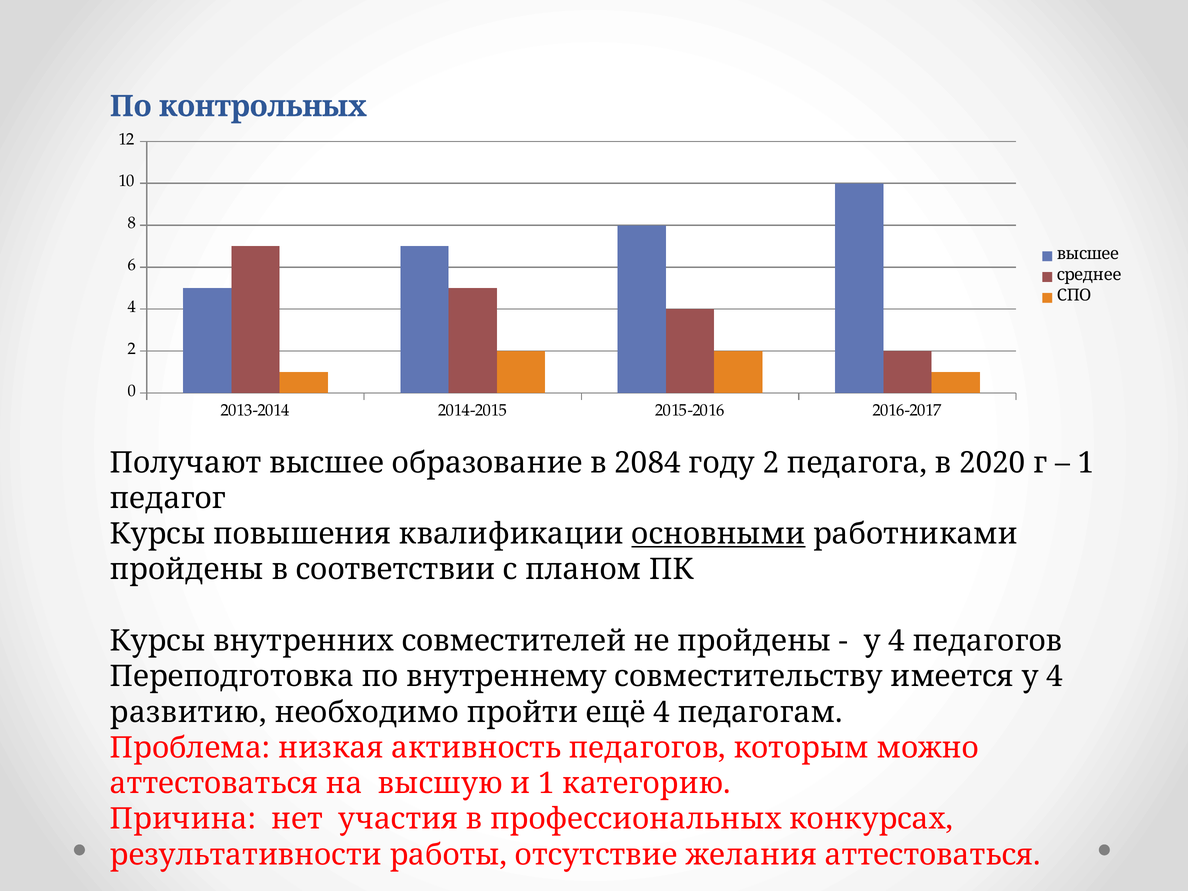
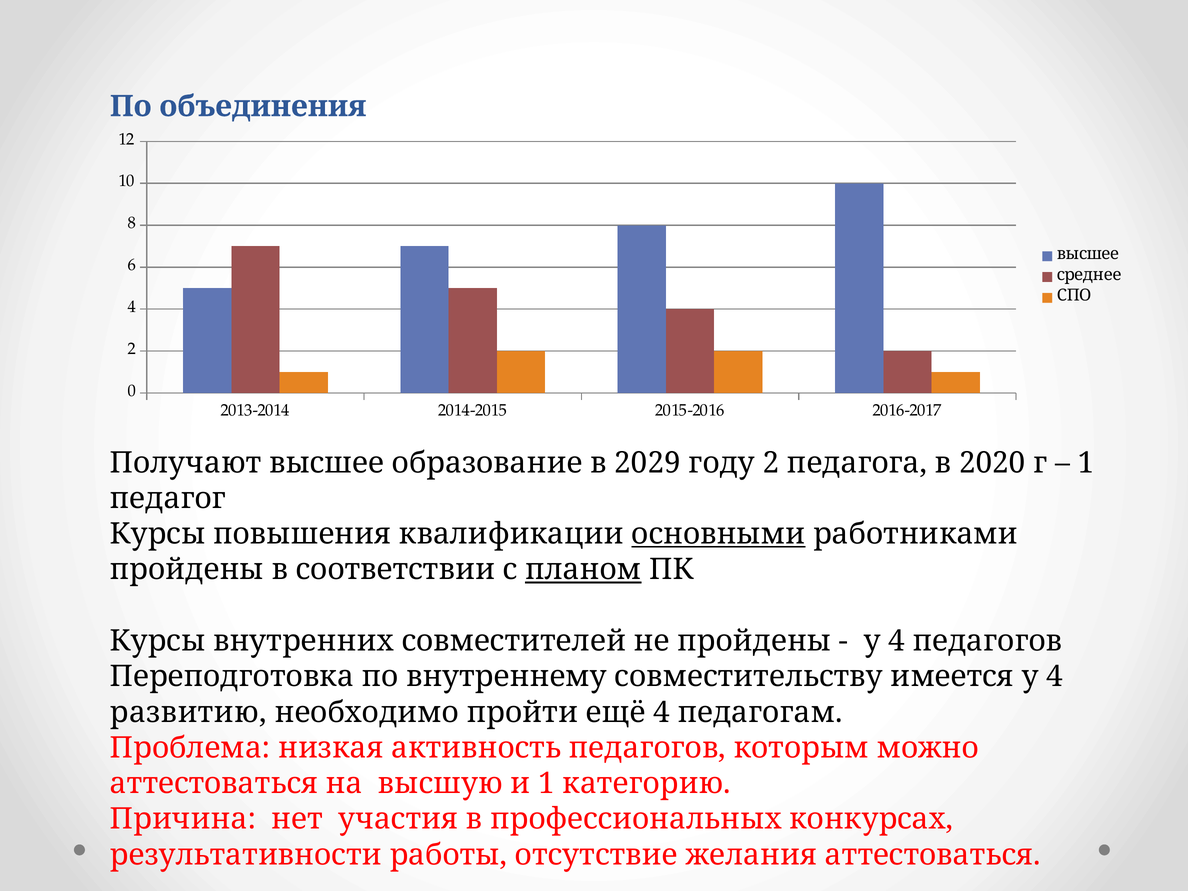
контрольных: контрольных -> объединения
2084: 2084 -> 2029
планом underline: none -> present
